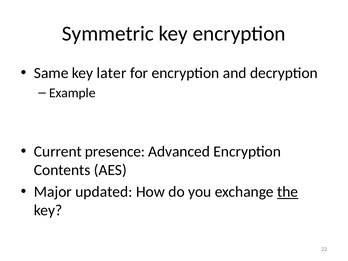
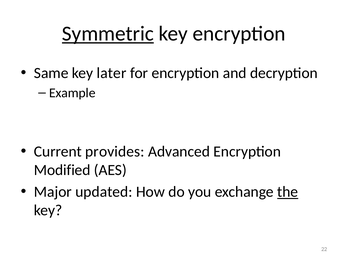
Symmetric underline: none -> present
presence: presence -> provides
Contents: Contents -> Modified
